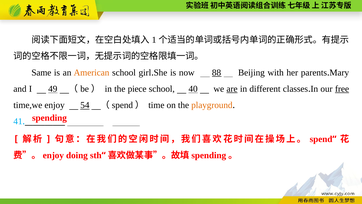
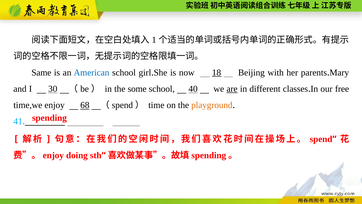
American colour: orange -> blue
88: 88 -> 18
49: 49 -> 30
piece: piece -> some
free underline: present -> none
54: 54 -> 68
